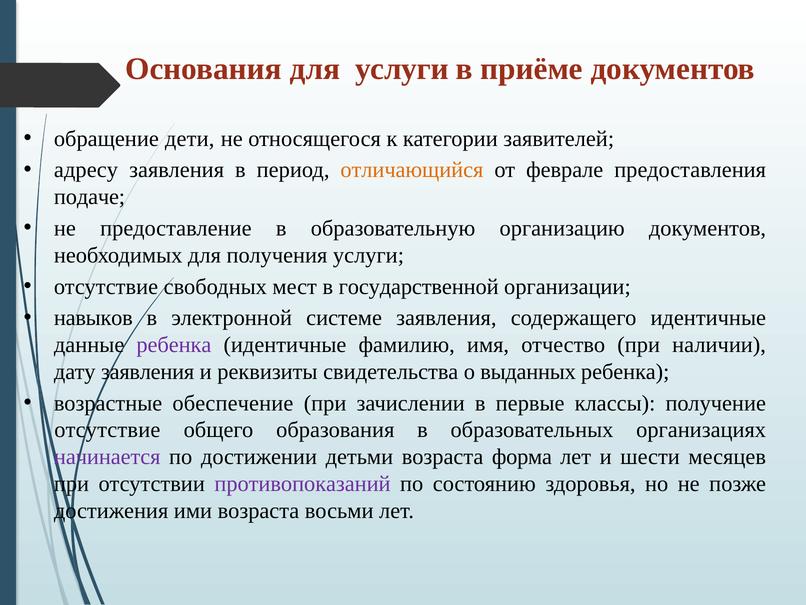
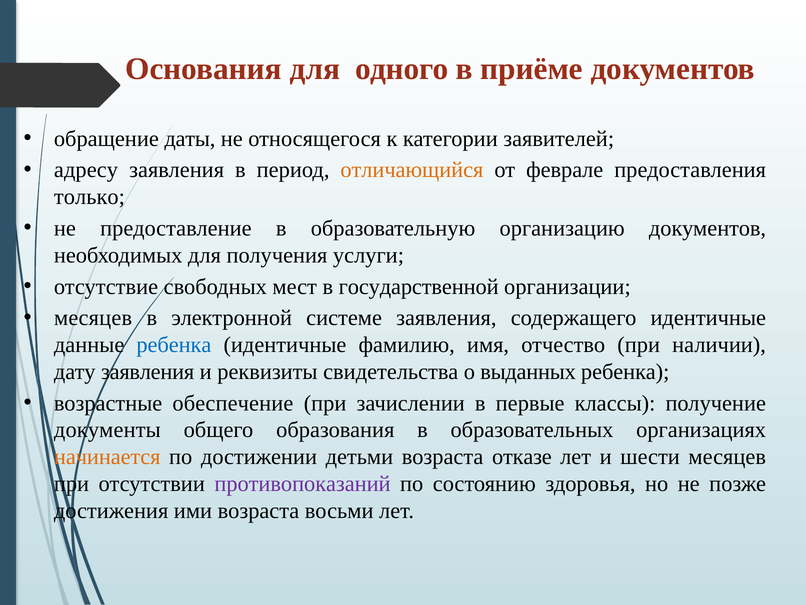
для услуги: услуги -> одного
дети: дети -> даты
подаче: подаче -> только
навыков at (93, 318): навыков -> месяцев
ребенка at (174, 345) colour: purple -> blue
отсутствие at (107, 430): отсутствие -> документы
начинается colour: purple -> orange
форма: форма -> отказе
